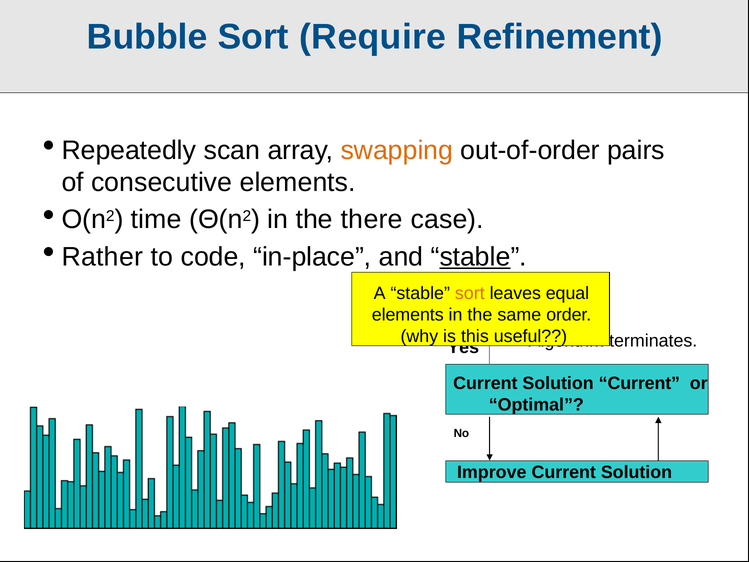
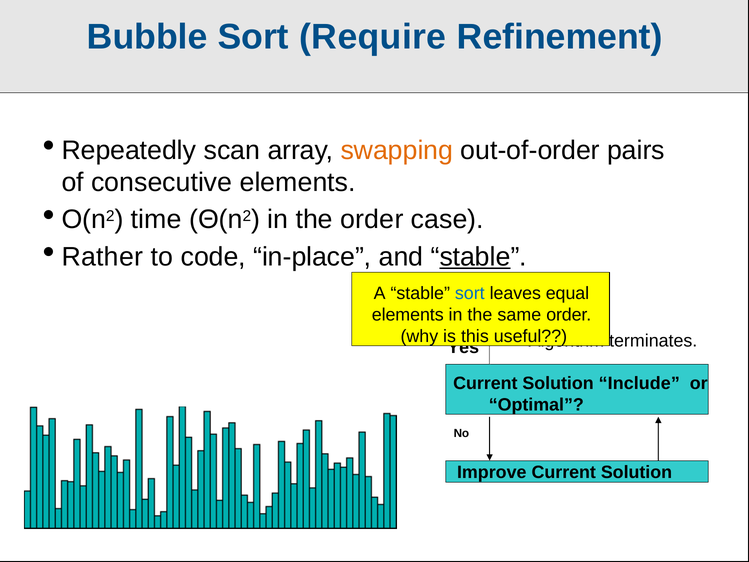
the there: there -> order
sort at (470, 293) colour: orange -> blue
Solution Current: Current -> Include
